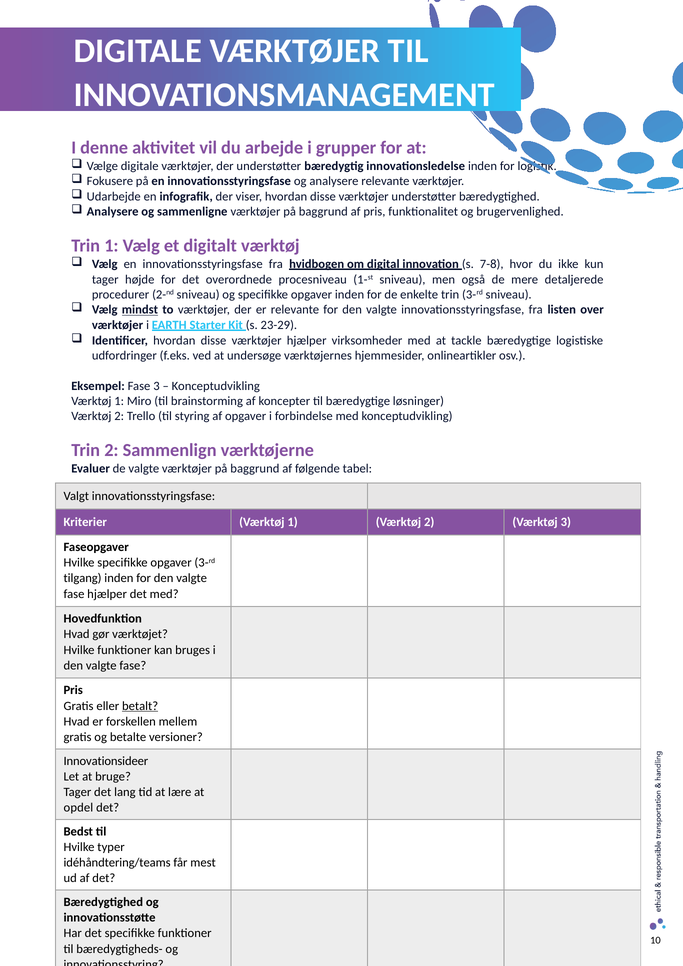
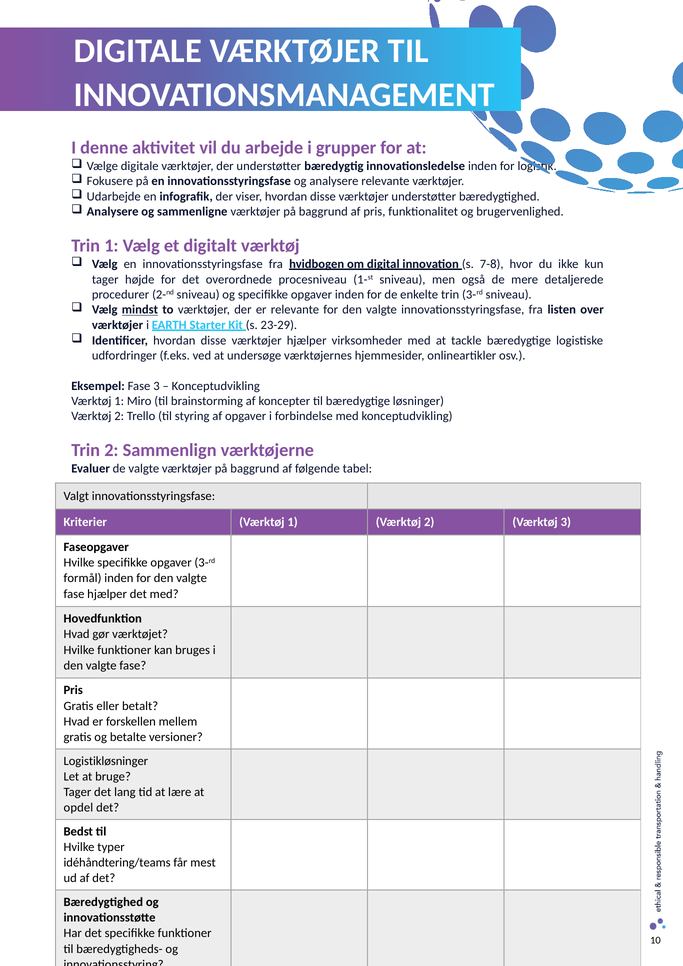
tilgang: tilgang -> formål
betalt underline: present -> none
Innovationsideer: Innovationsideer -> Logistikløsninger
